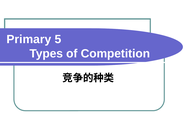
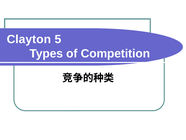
Primary: Primary -> Clayton
